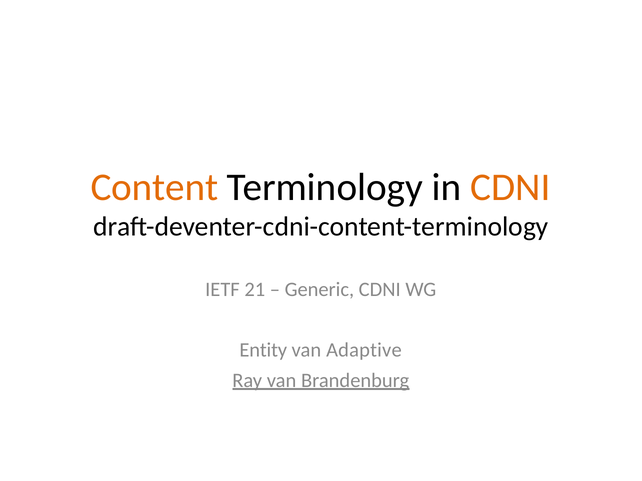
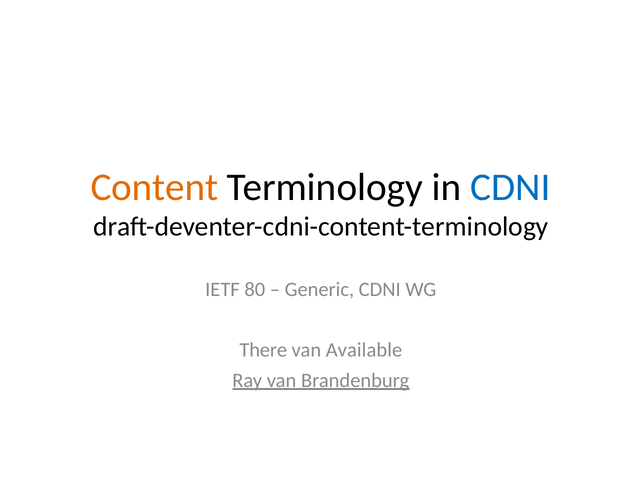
CDNI at (511, 187) colour: orange -> blue
21: 21 -> 80
Entity: Entity -> There
Adaptive: Adaptive -> Available
